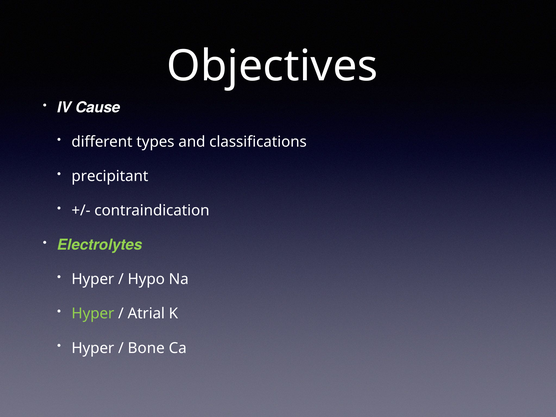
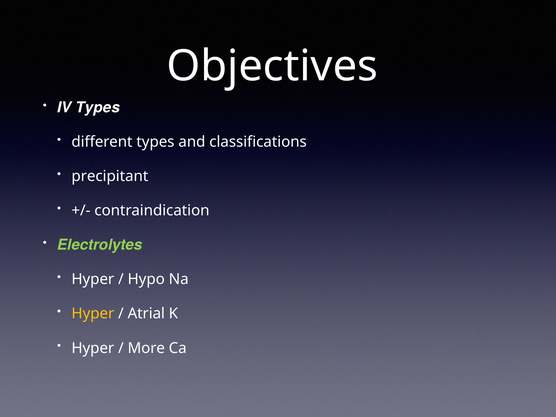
IV Cause: Cause -> Types
Hyper at (93, 314) colour: light green -> yellow
Bone: Bone -> More
